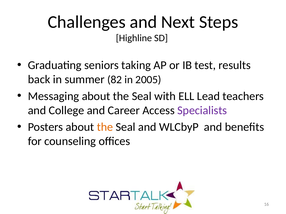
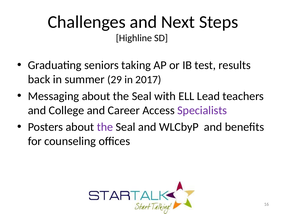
82: 82 -> 29
2005: 2005 -> 2017
the at (105, 127) colour: orange -> purple
